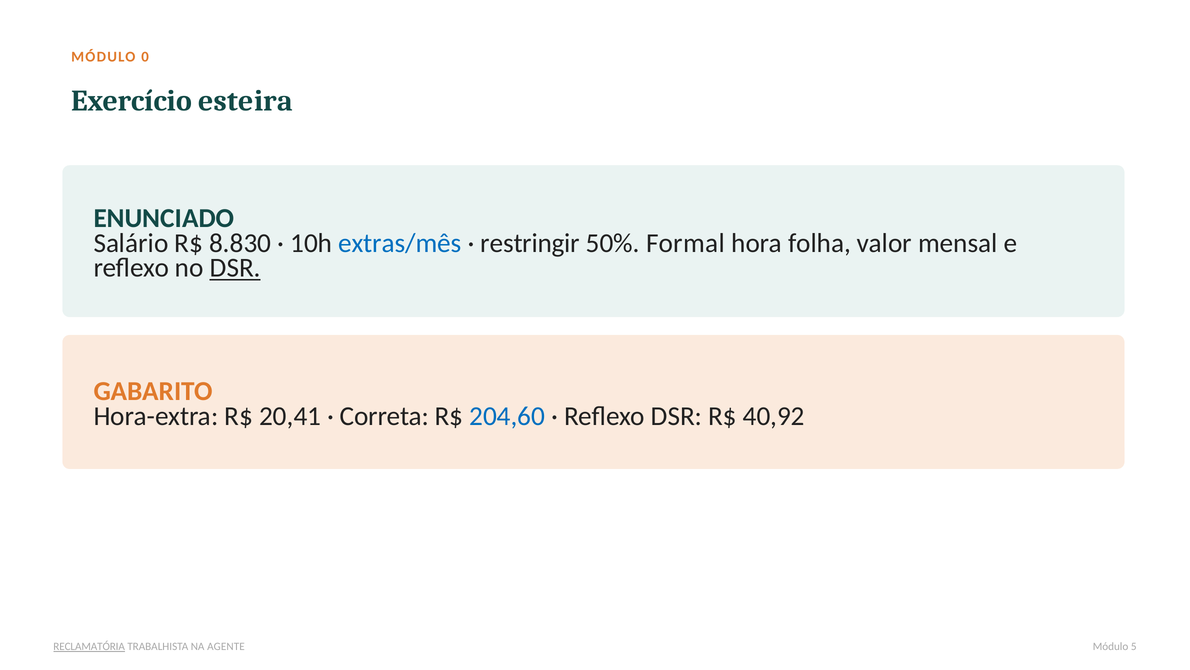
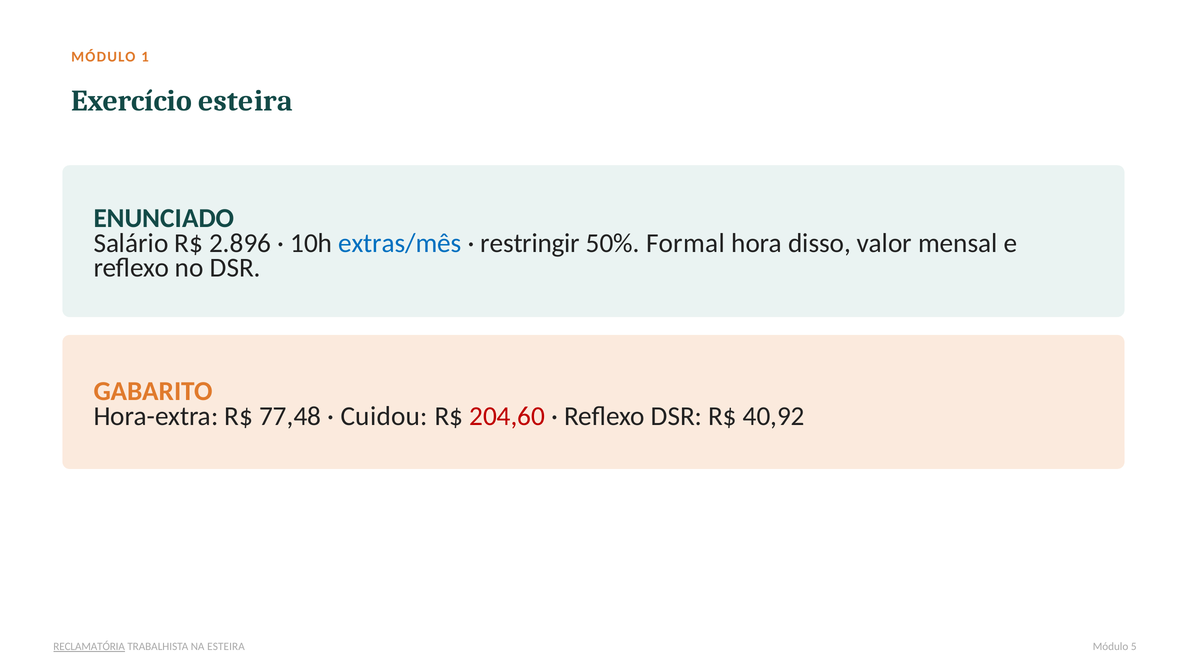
0: 0 -> 1
8.830: 8.830 -> 2.896
folha: folha -> disso
DSR at (235, 268) underline: present -> none
20,41: 20,41 -> 77,48
Correta: Correta -> Cuidou
204,60 colour: blue -> red
NA AGENTE: AGENTE -> ESTEIRA
